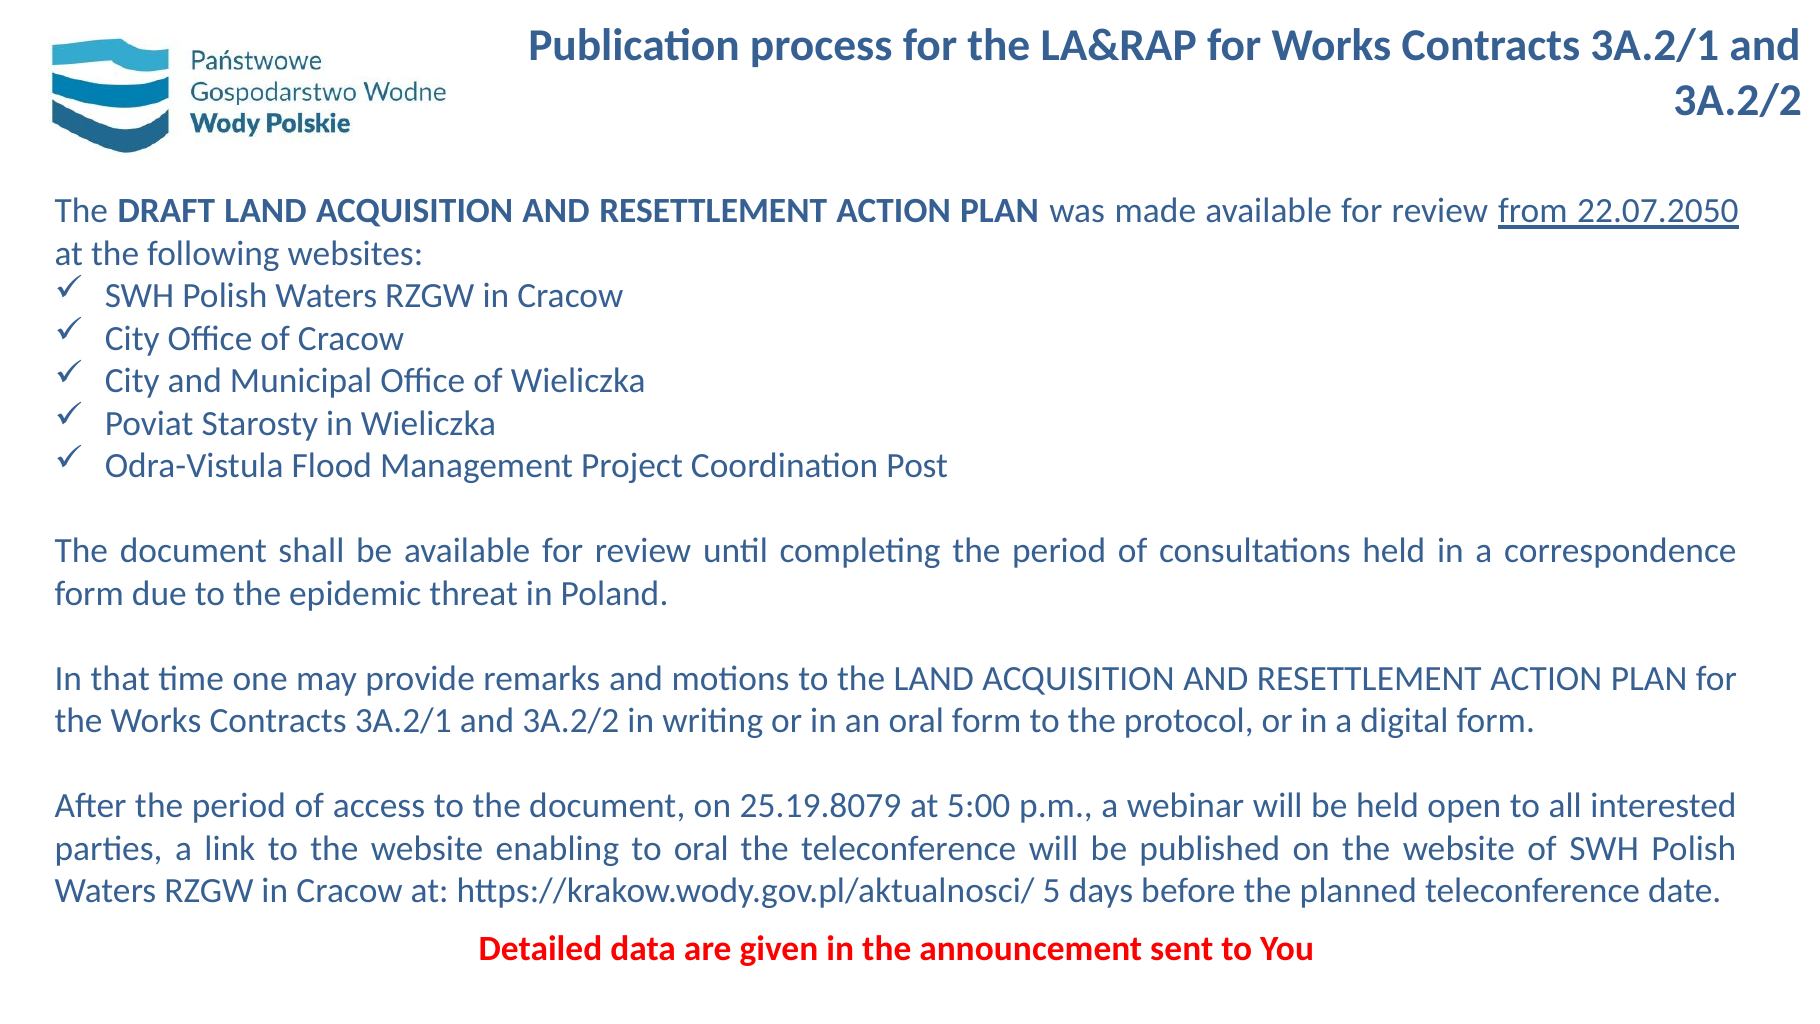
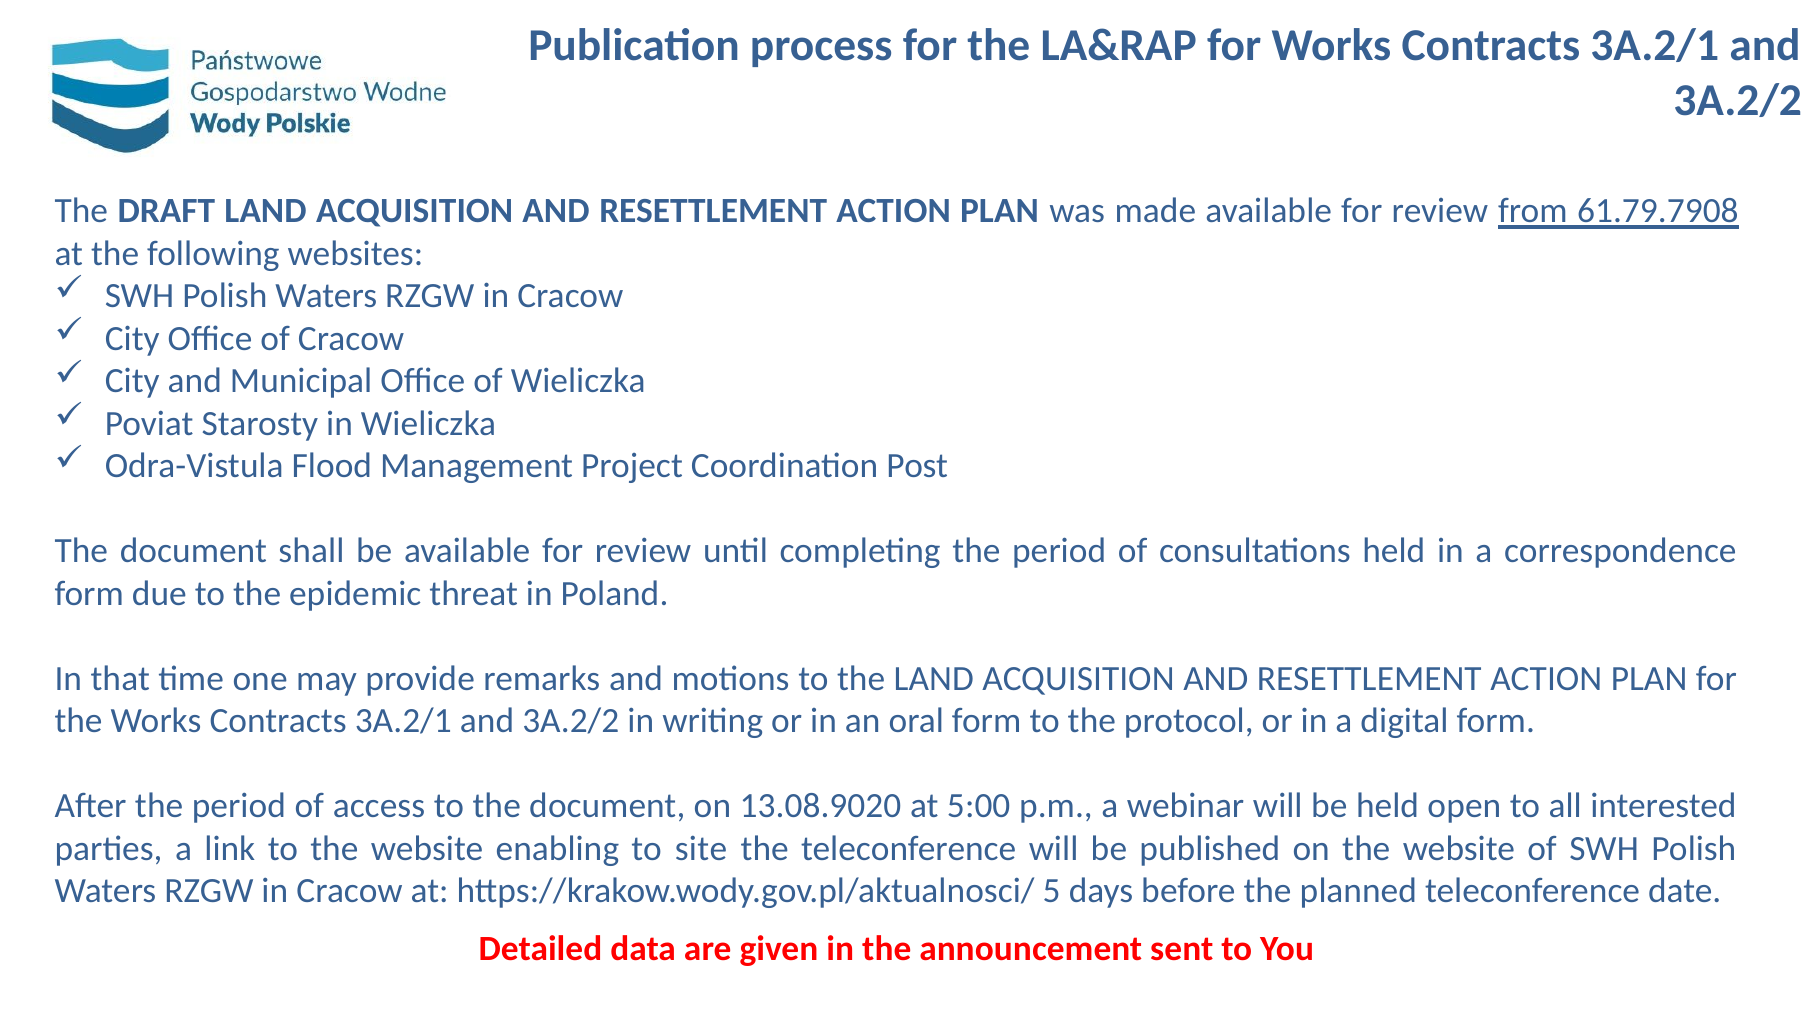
22.07.2050: 22.07.2050 -> 61.79.7908
25.19.8079: 25.19.8079 -> 13.08.9020
to oral: oral -> site
